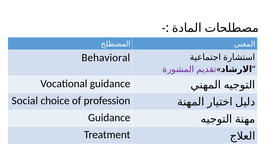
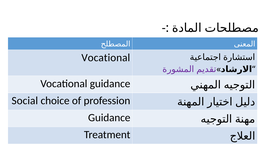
Behavioral at (106, 58): Behavioral -> Vocational
